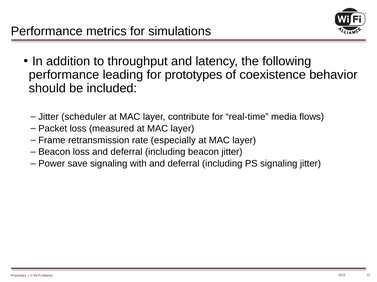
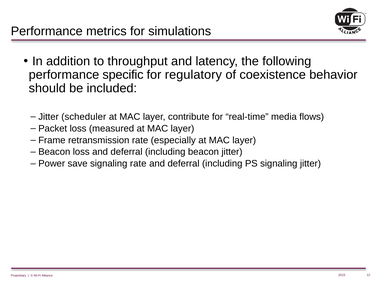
leading: leading -> specific
prototypes: prototypes -> regulatory
signaling with: with -> rate
